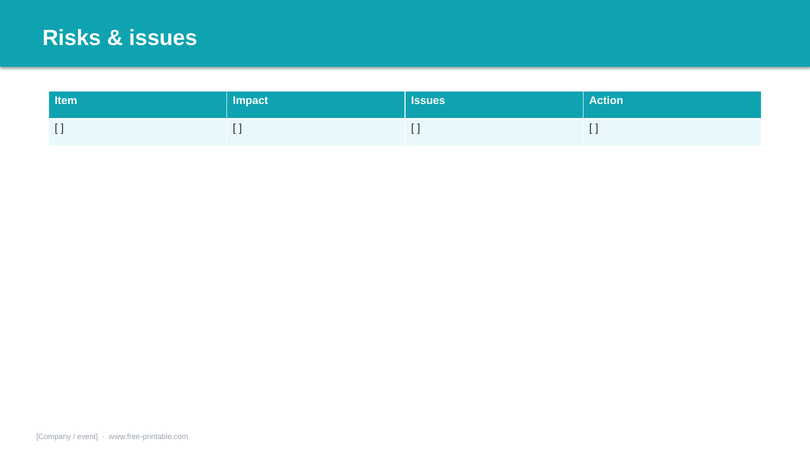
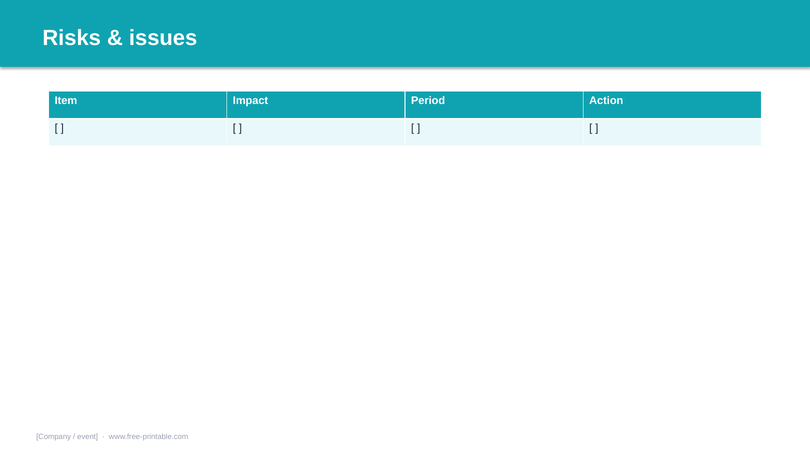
Impact Issues: Issues -> Period
